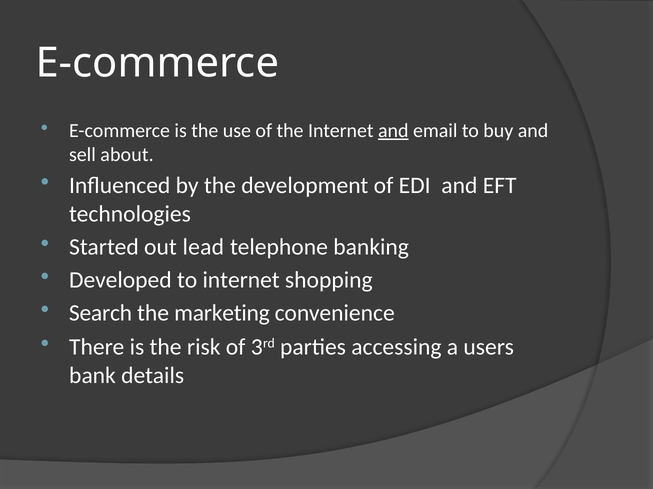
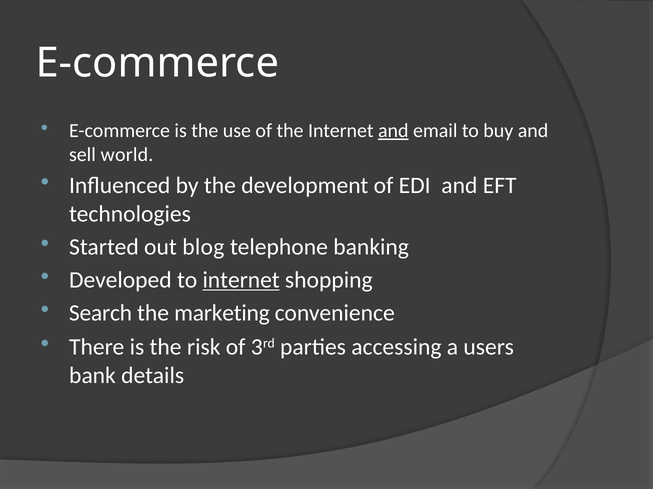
about: about -> world
lead: lead -> blog
internet at (241, 280) underline: none -> present
